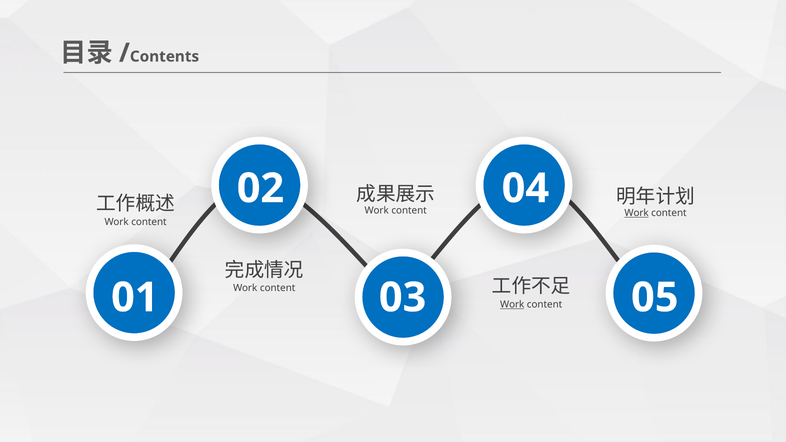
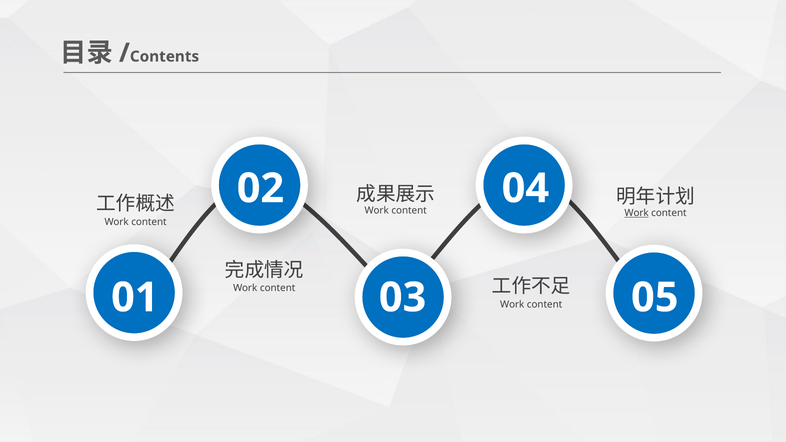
Work at (512, 305) underline: present -> none
